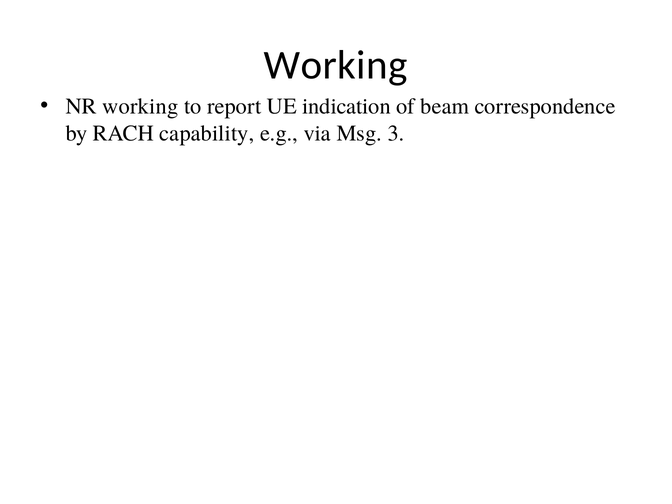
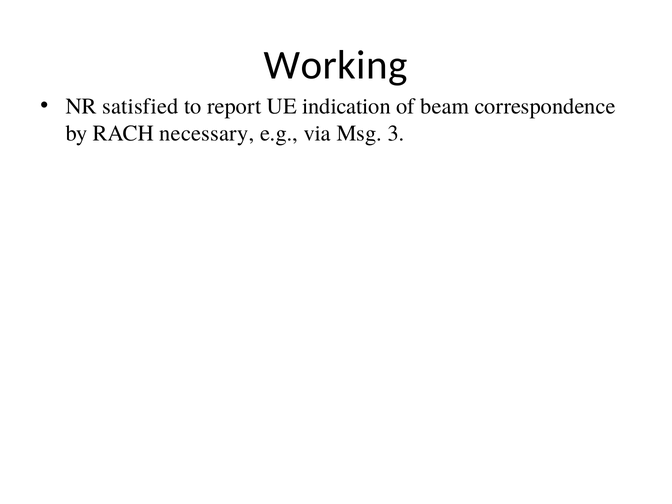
NR working: working -> satisfied
capability: capability -> necessary
